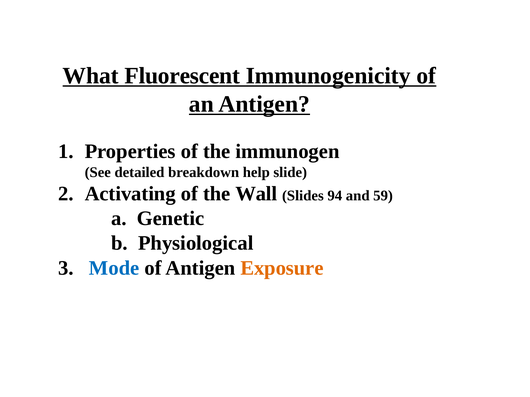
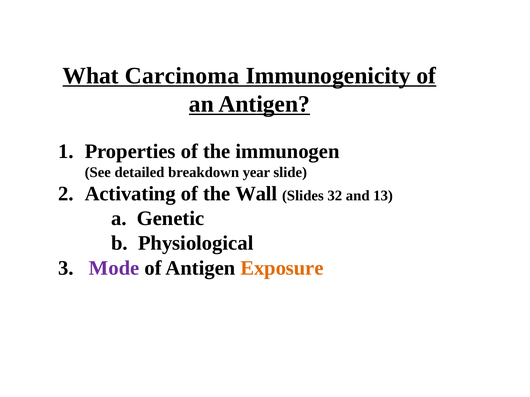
Fluorescent: Fluorescent -> Carcinoma
help: help -> year
94: 94 -> 32
59: 59 -> 13
Mode colour: blue -> purple
